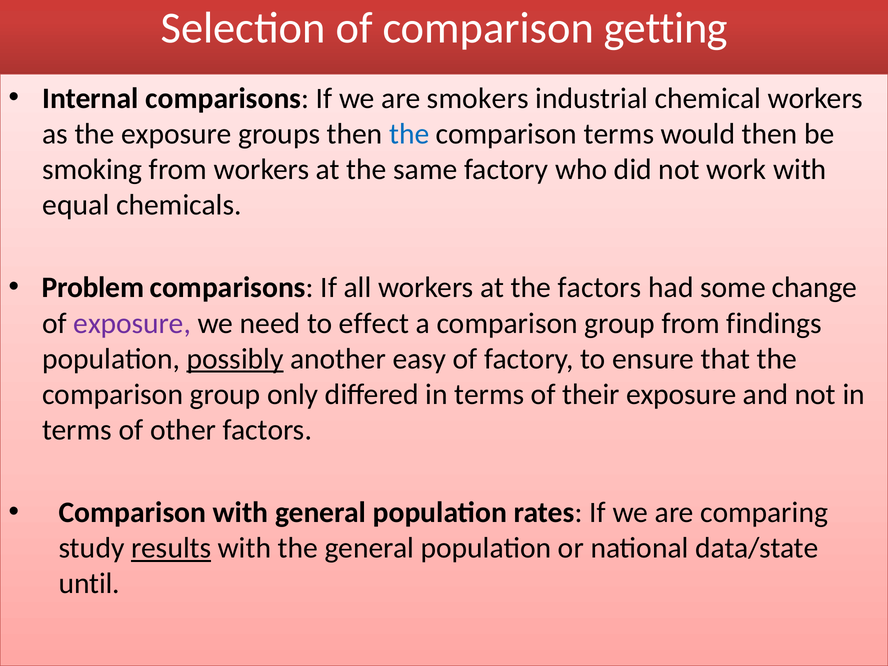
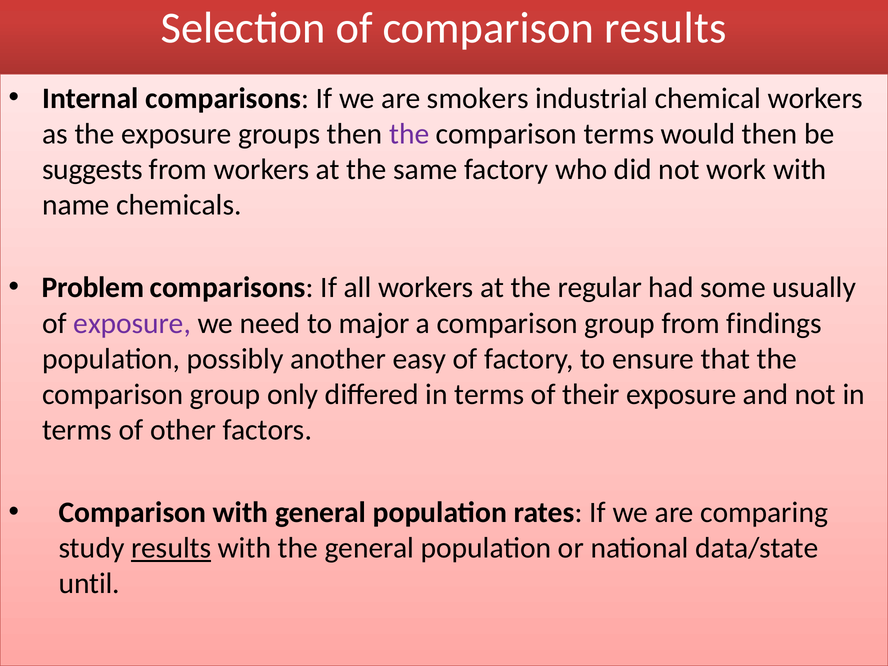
comparison getting: getting -> results
the at (409, 134) colour: blue -> purple
smoking: smoking -> suggests
equal: equal -> name
the factors: factors -> regular
change: change -> usually
effect: effect -> major
possibly underline: present -> none
